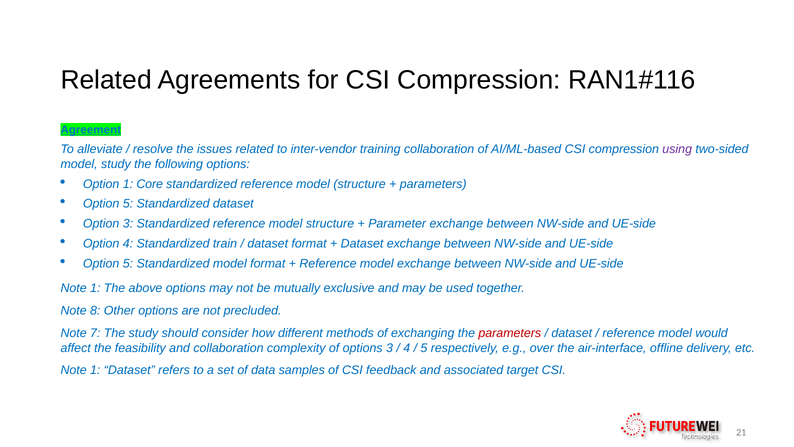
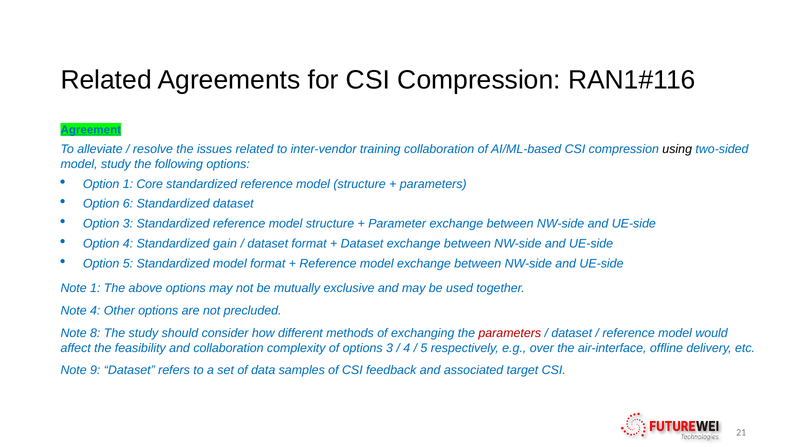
using colour: purple -> black
5 at (128, 204): 5 -> 6
train: train -> gain
Note 8: 8 -> 4
7: 7 -> 8
1 at (95, 370): 1 -> 9
